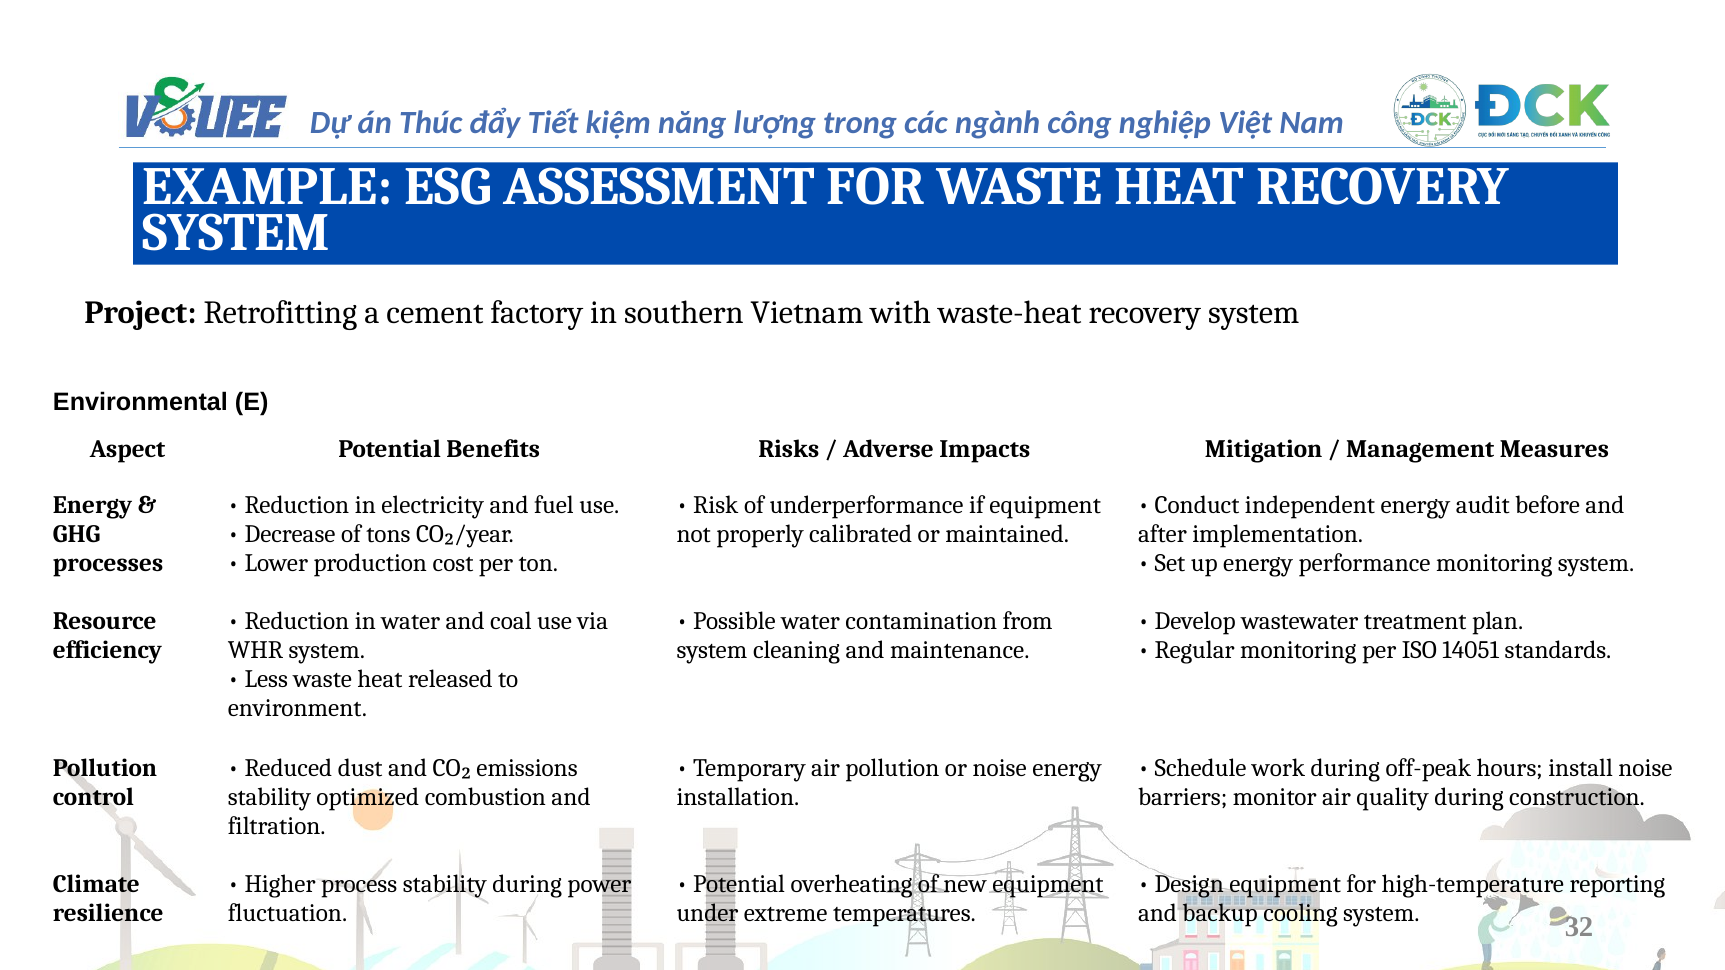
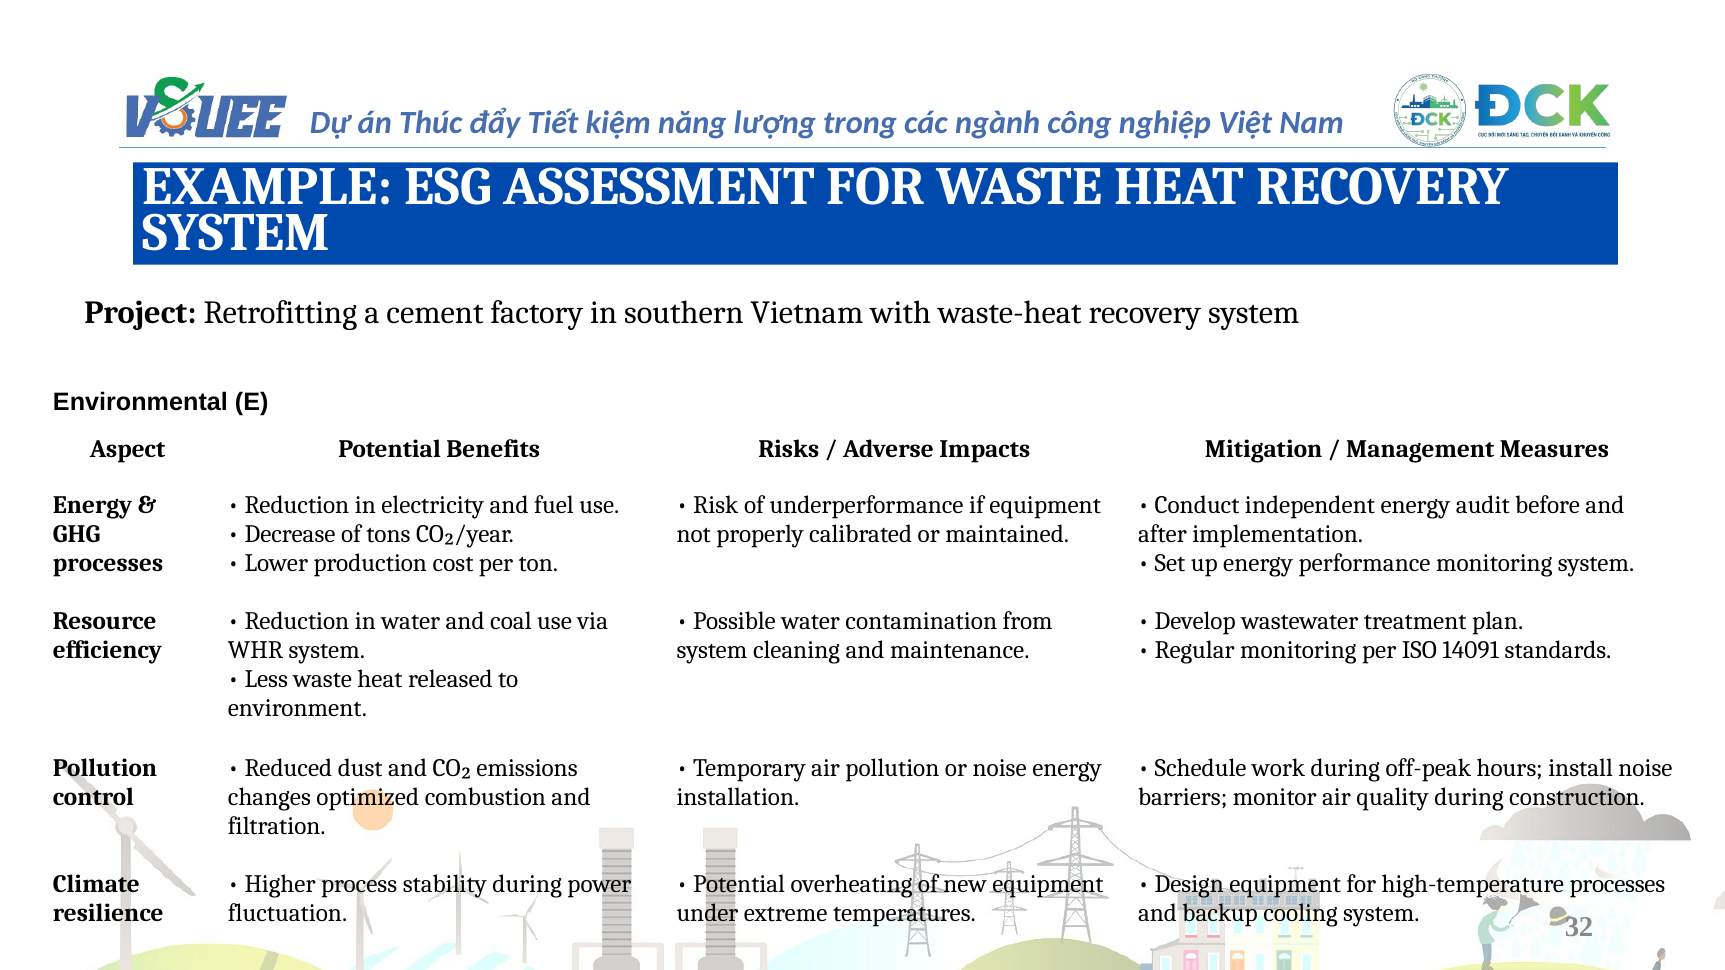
14051: 14051 -> 14091
stability at (269, 797): stability -> changes
high-temperature reporting: reporting -> processes
